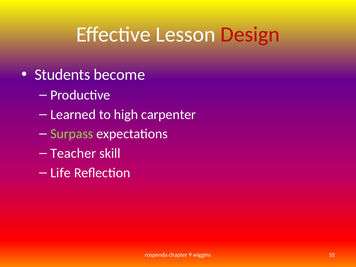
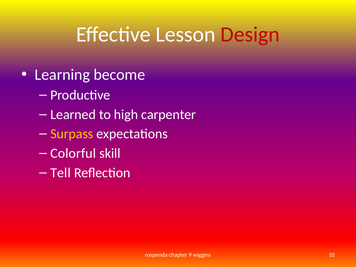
Students: Students -> Learning
Surpass colour: light green -> yellow
Teacher: Teacher -> Colorful
Life: Life -> Tell
